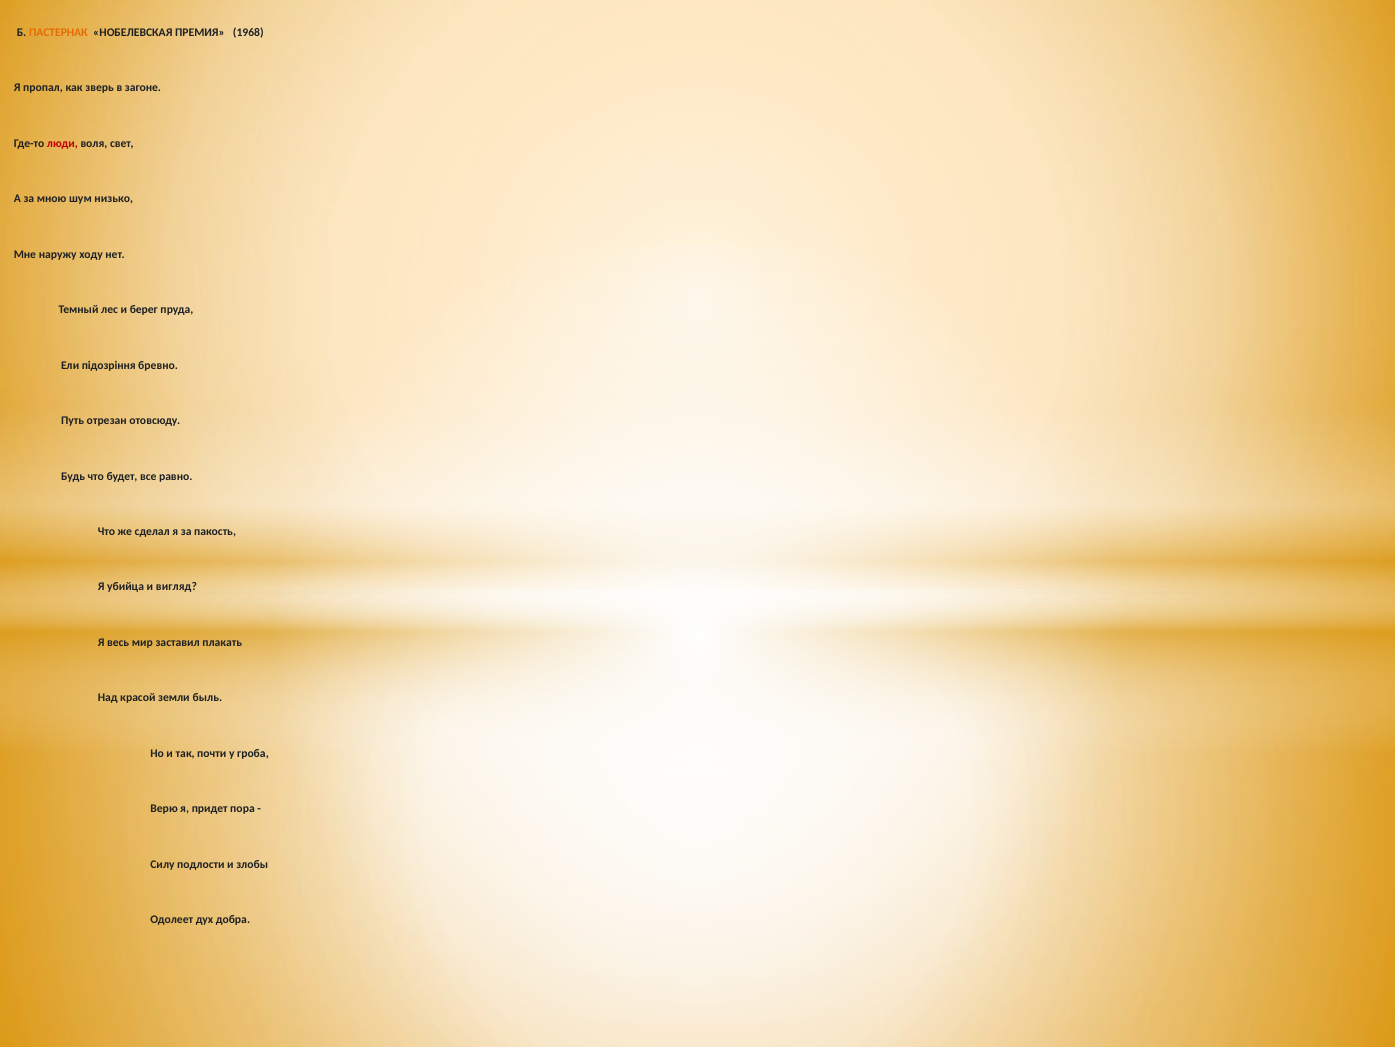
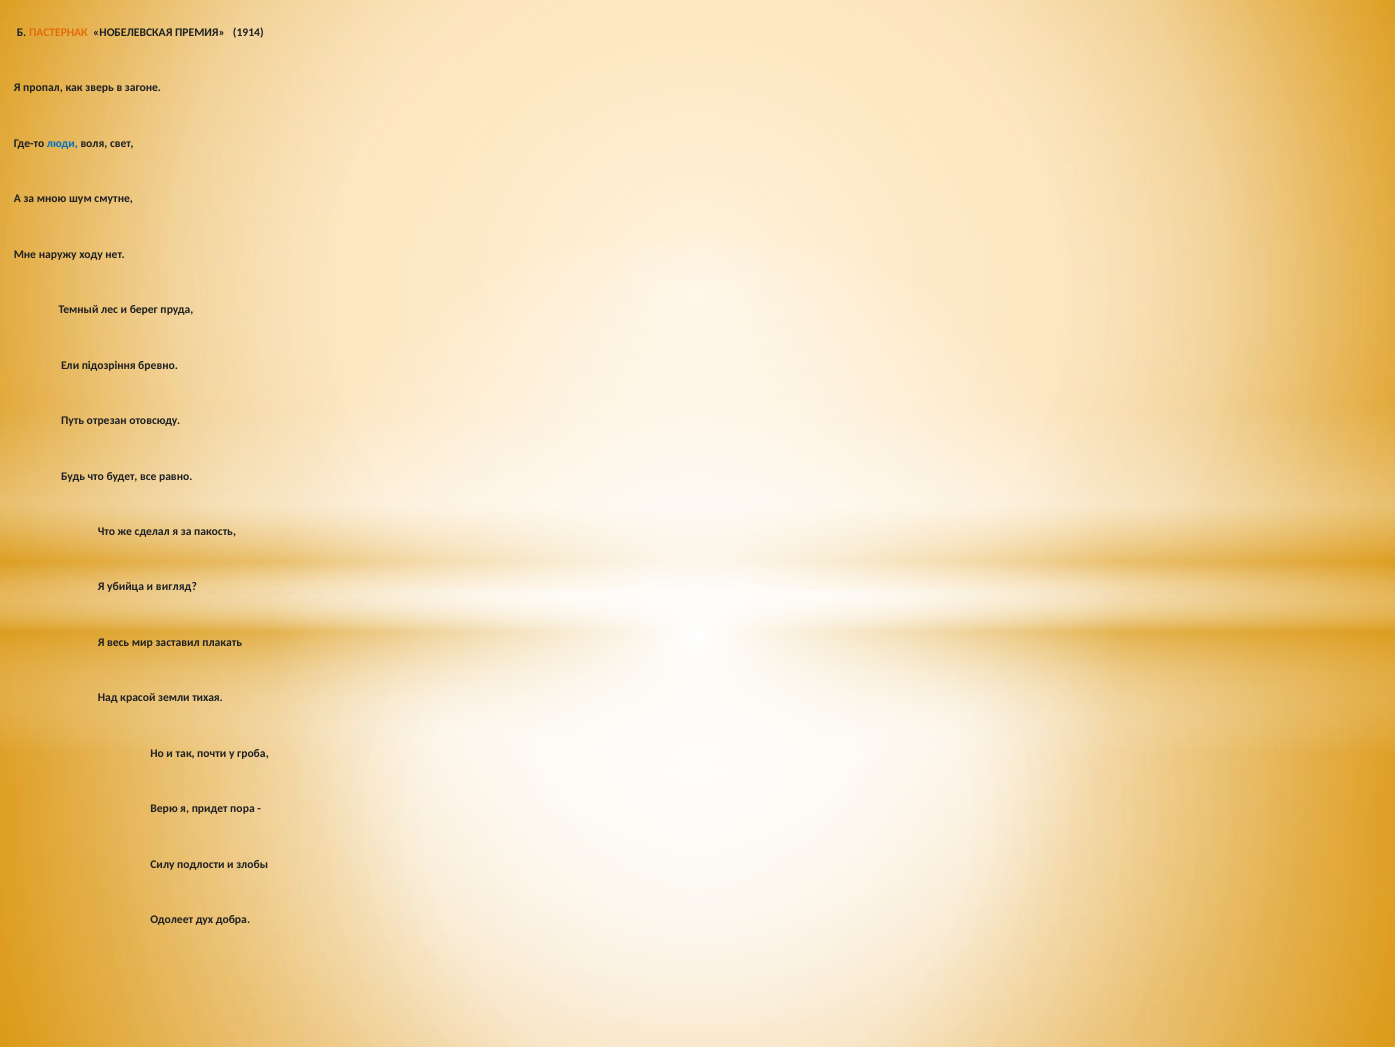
1968: 1968 -> 1914
люди colour: red -> blue
низько: низько -> смутне
быль: быль -> тихая
